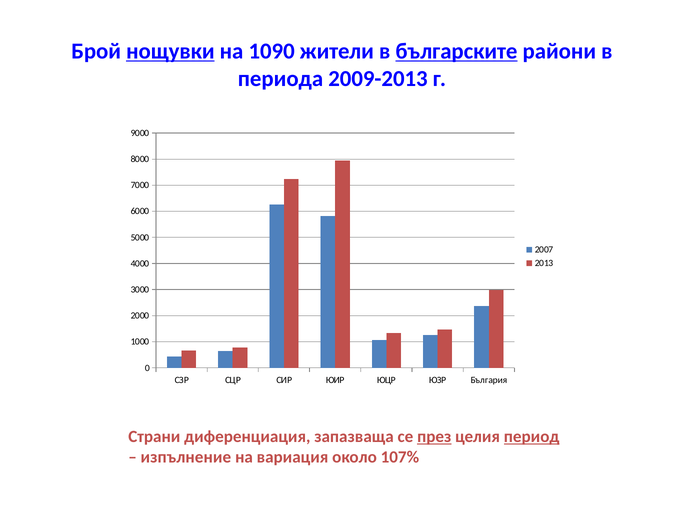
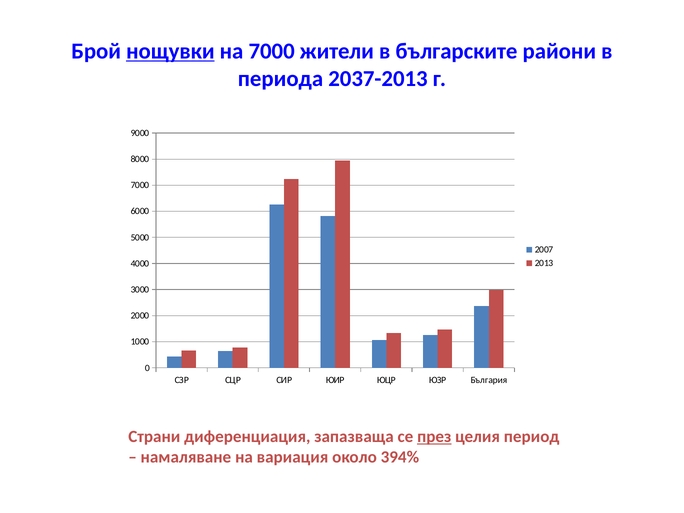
на 1090: 1090 -> 7000
българските underline: present -> none
2009-2013: 2009-2013 -> 2037-2013
период underline: present -> none
изпълнение: изпълнение -> намаляване
107%: 107% -> 394%
